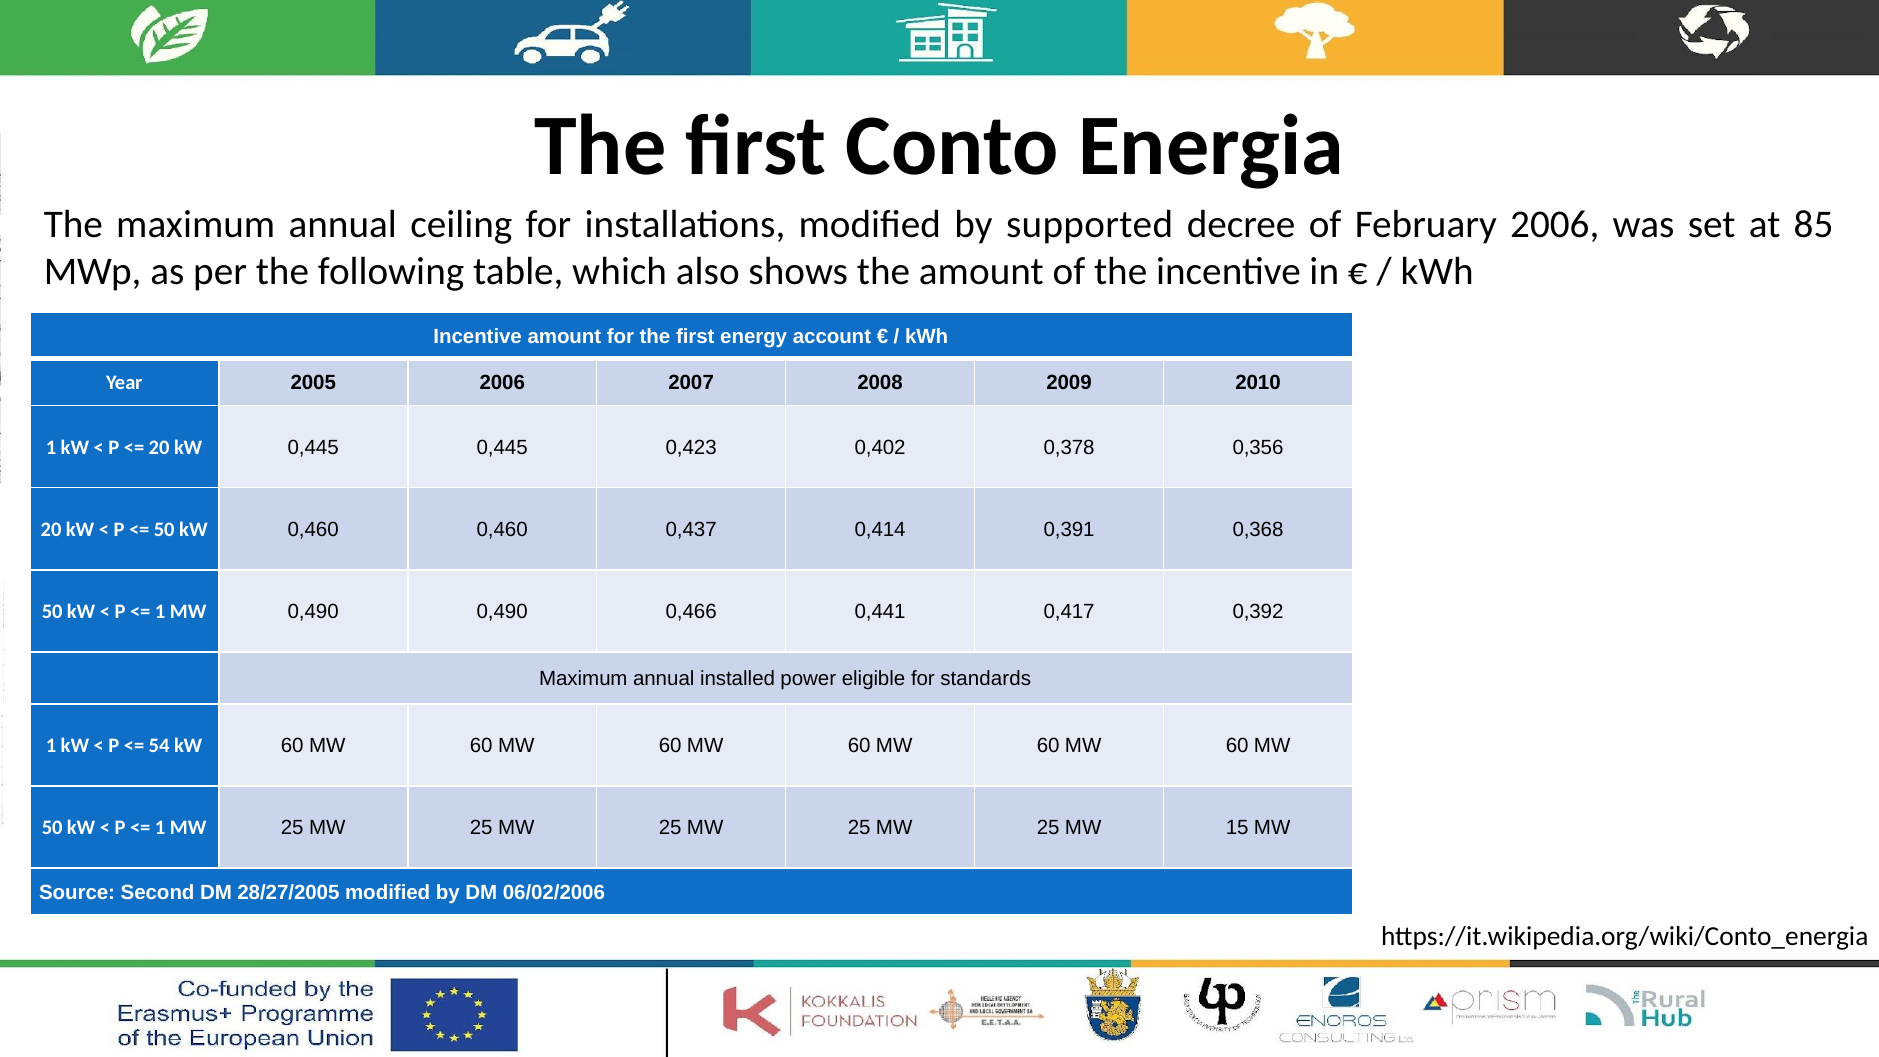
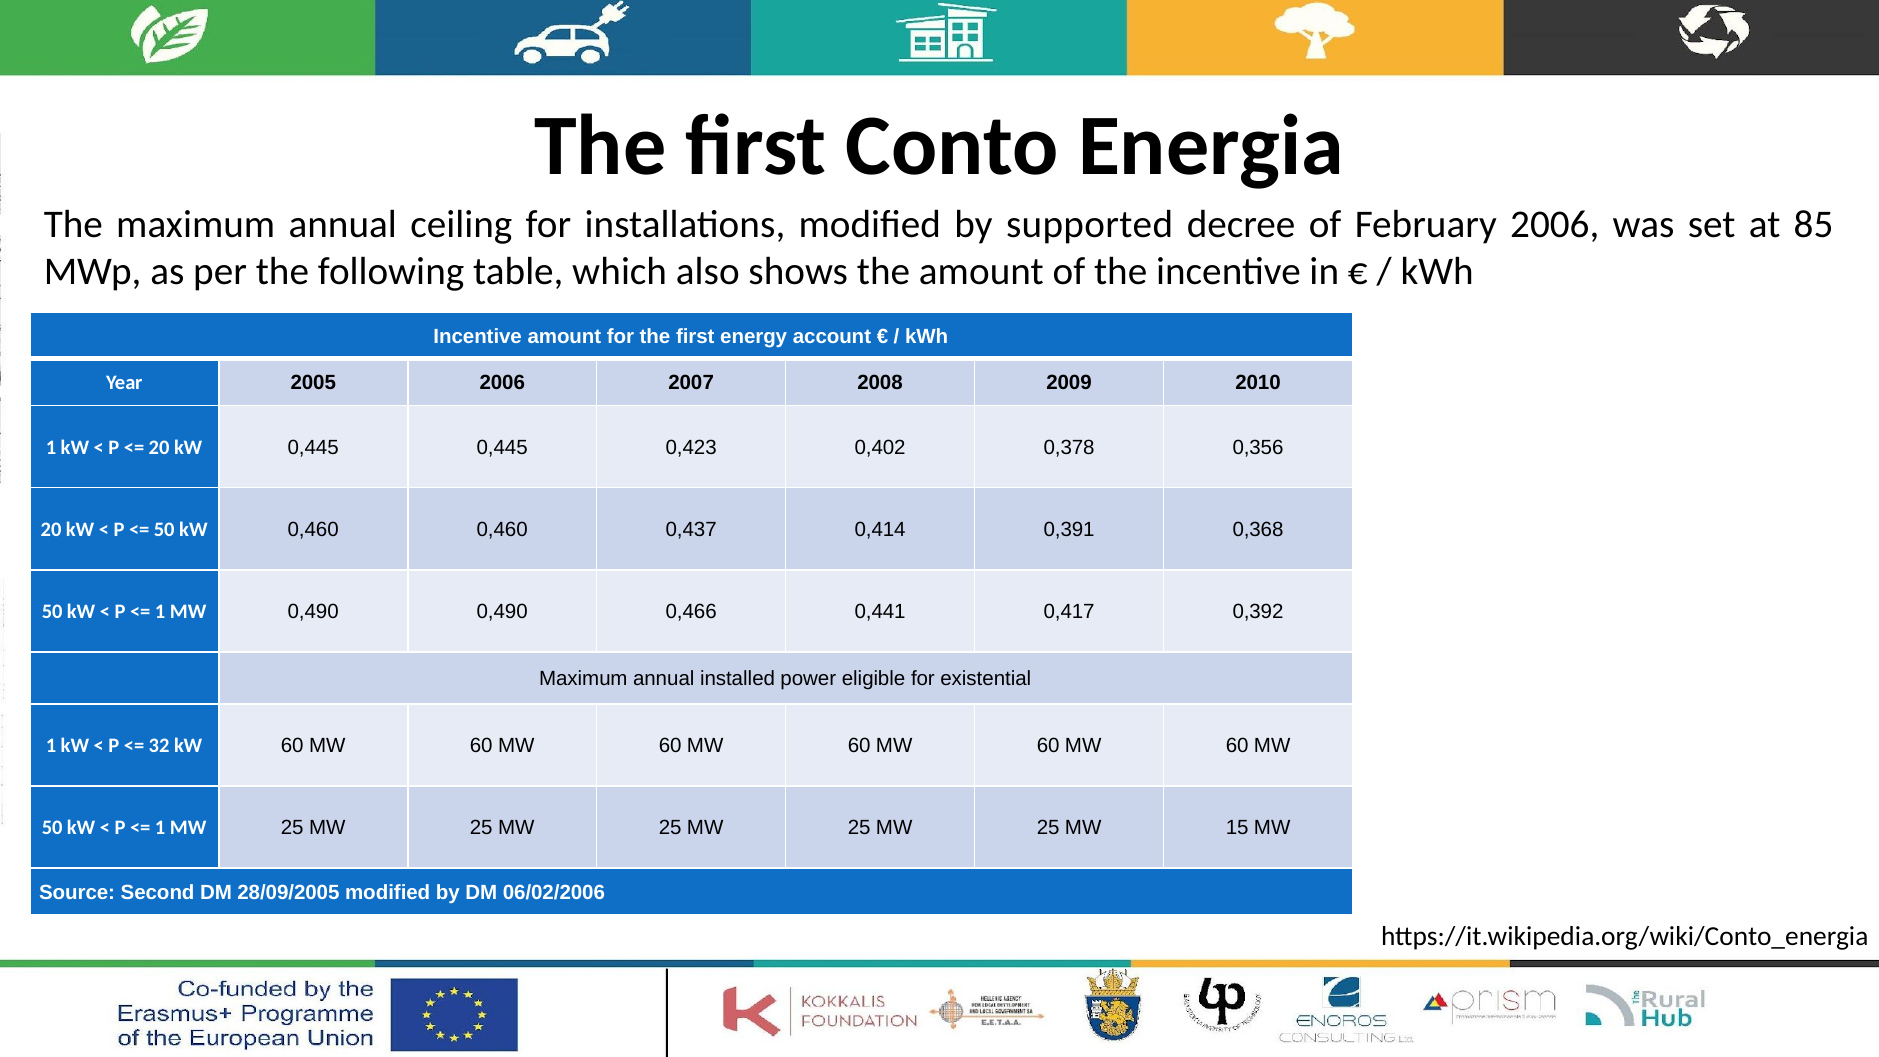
standards: standards -> existential
54: 54 -> 32
28/27/2005: 28/27/2005 -> 28/09/2005
